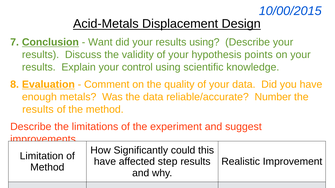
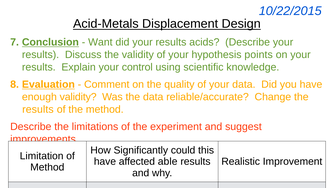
10/00/2015: 10/00/2015 -> 10/22/2015
results using: using -> acids
enough metals: metals -> validity
Number: Number -> Change
step: step -> able
